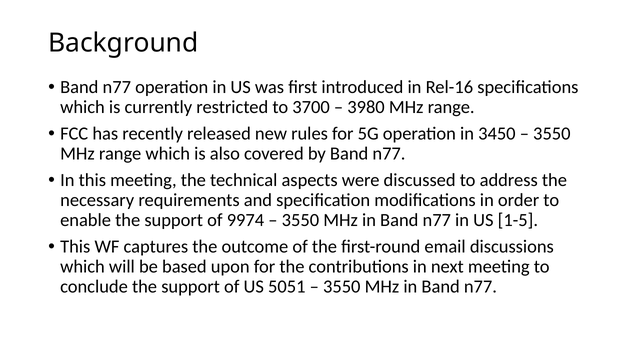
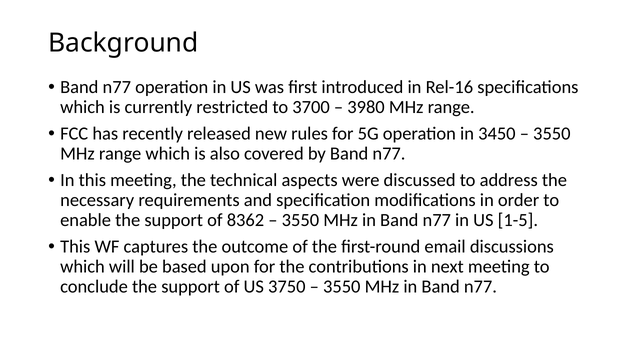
9974: 9974 -> 8362
5051: 5051 -> 3750
